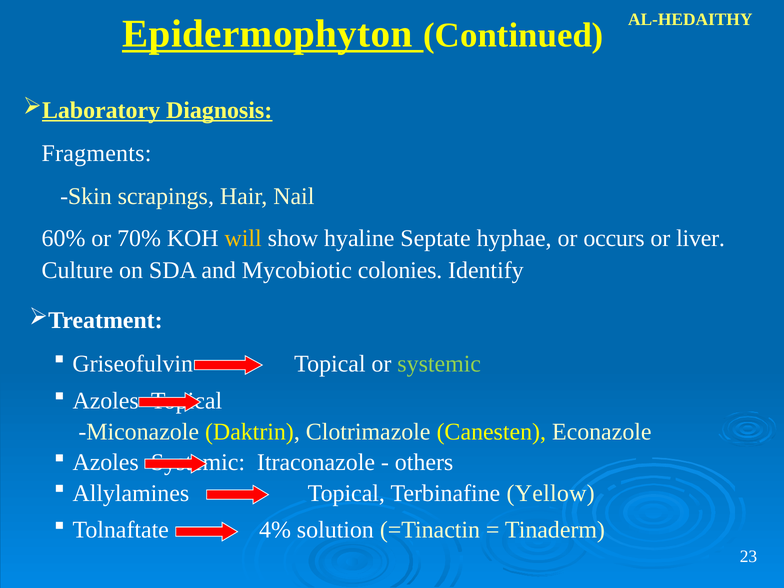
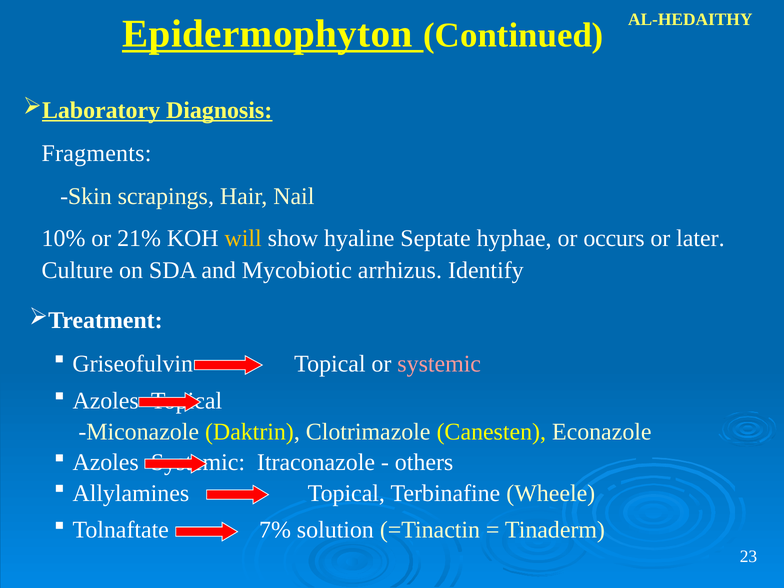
60%: 60% -> 10%
70%: 70% -> 21%
liver: liver -> later
colonies: colonies -> arrhizus
systemic at (439, 364) colour: light green -> pink
Yellow: Yellow -> Wheele
4%: 4% -> 7%
